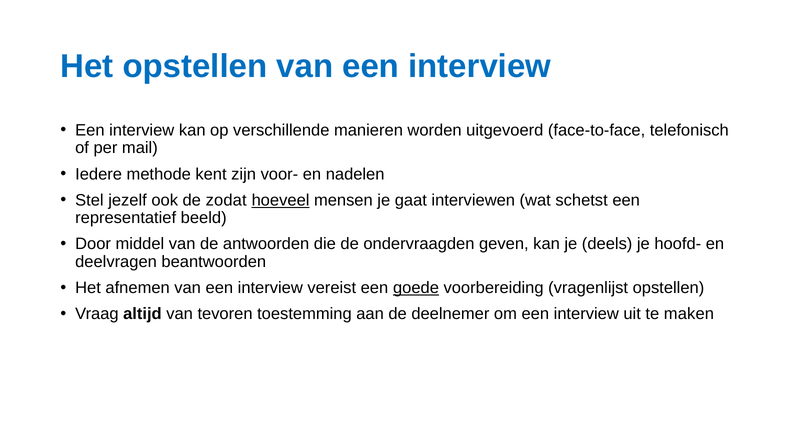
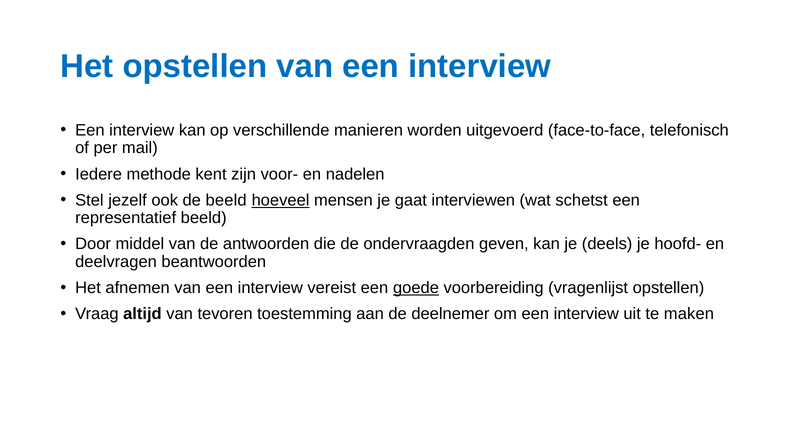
de zodat: zodat -> beeld
